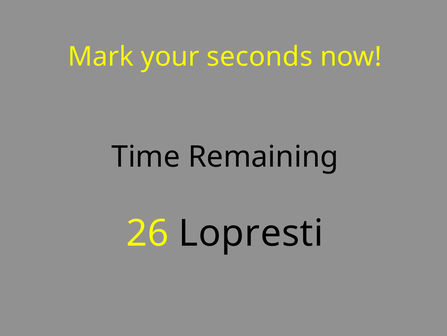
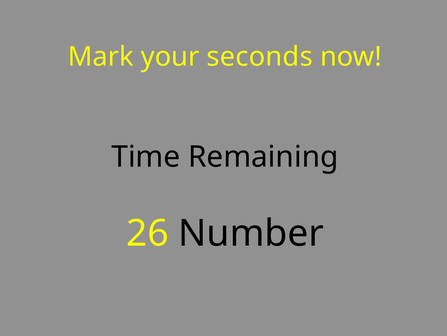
Lopresti: Lopresti -> Number
